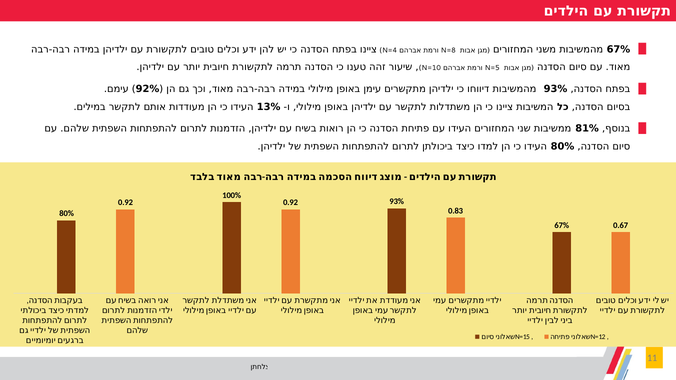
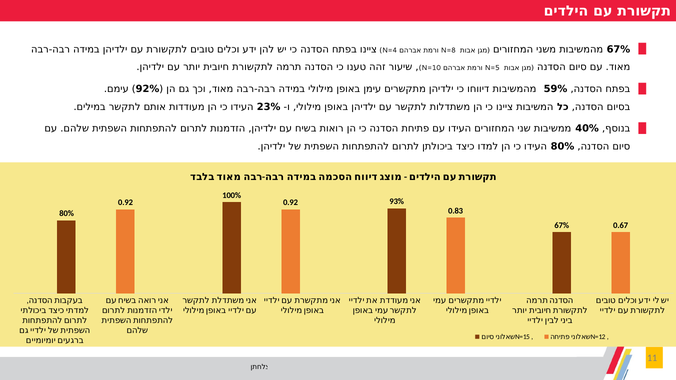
93% at (555, 89): 93% -> 59%
13%: 13% -> 23%
81%: 81% -> 40%
